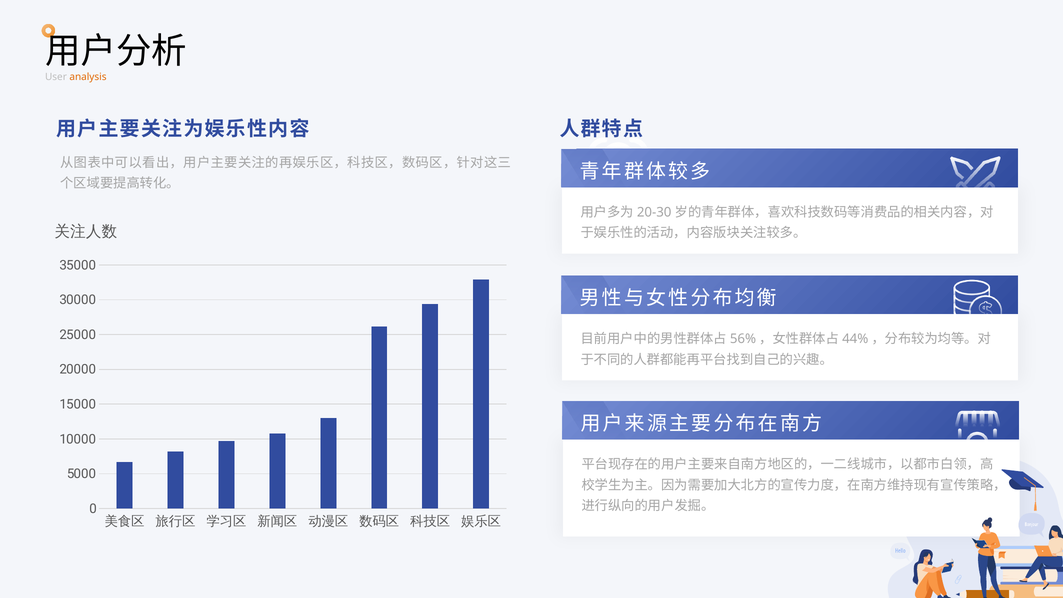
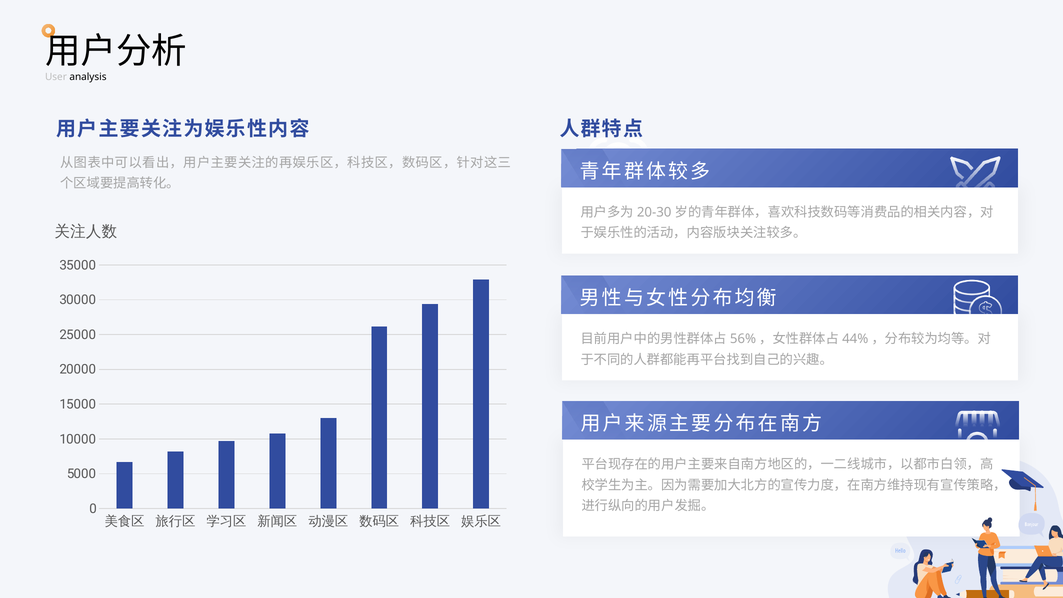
analysis colour: orange -> black
